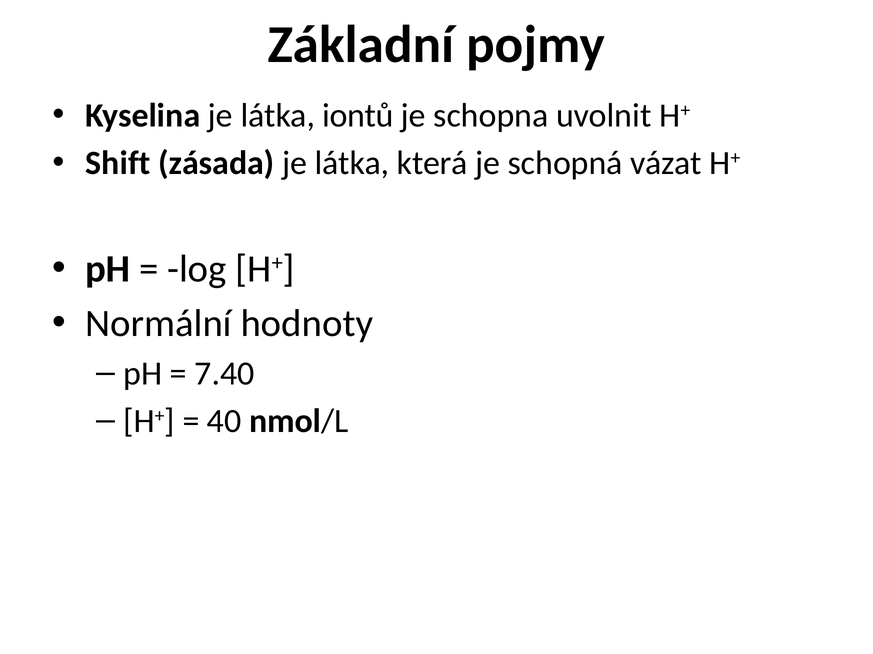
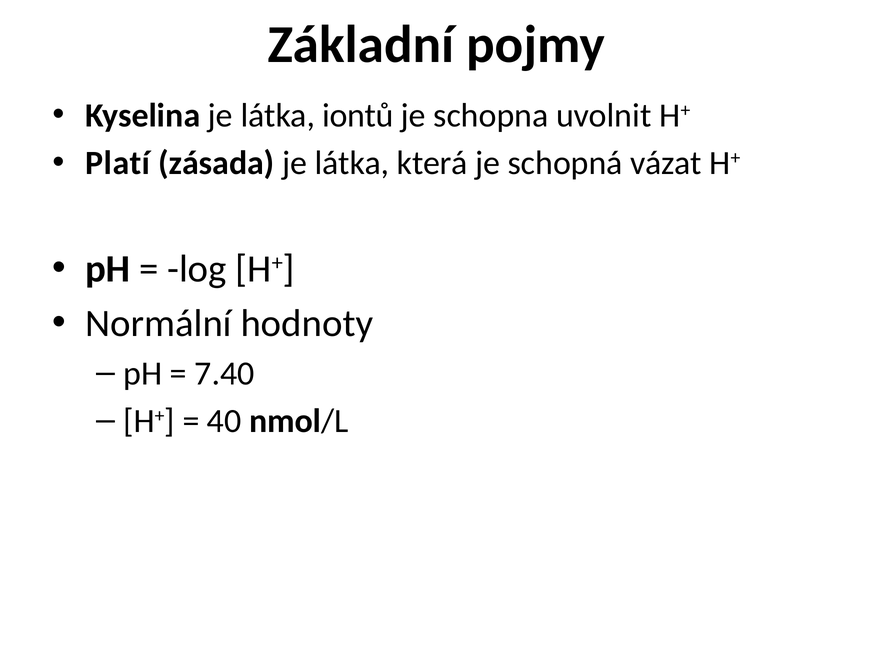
Shift: Shift -> Platí
